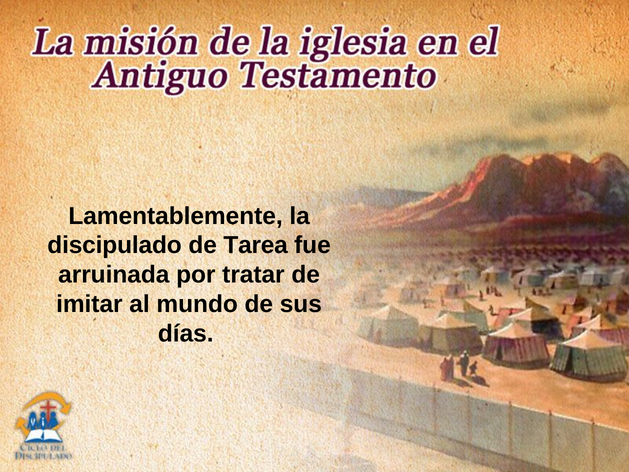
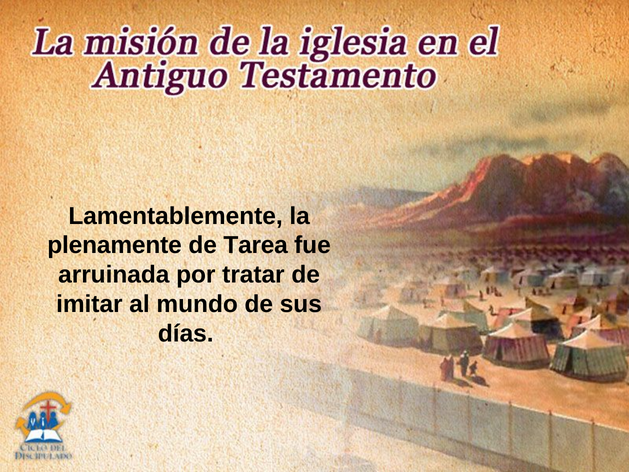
discipulado: discipulado -> plenamente
